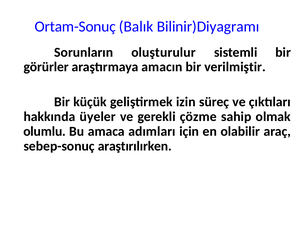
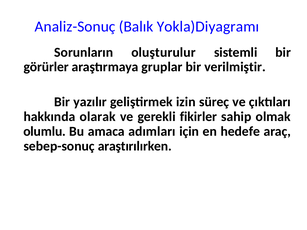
Ortam-Sonuç: Ortam-Sonuç -> Analiz-Sonuç
Bilinir)Diyagramı: Bilinir)Diyagramı -> Yokla)Diyagramı
amacın: amacın -> gruplar
küçük: küçük -> yazılır
üyeler: üyeler -> olarak
çözme: çözme -> fikirler
olabilir: olabilir -> hedefe
